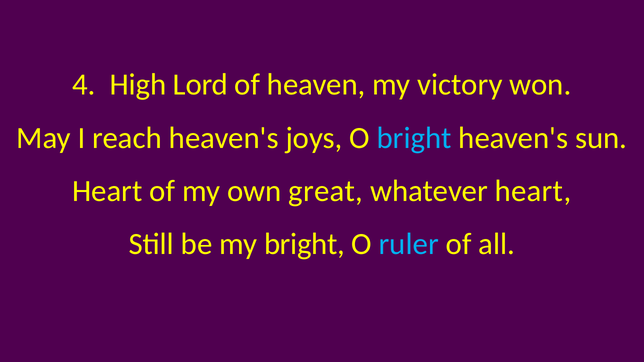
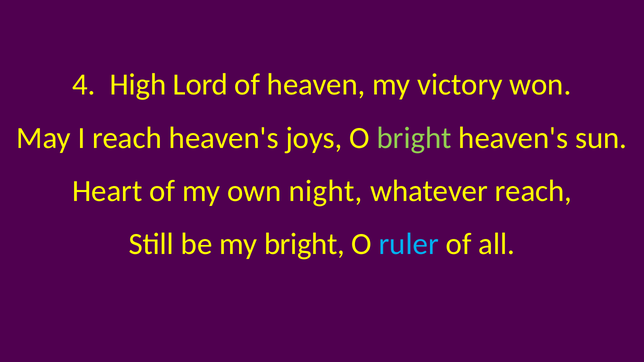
bright at (414, 138) colour: light blue -> light green
great: great -> night
whatever heart: heart -> reach
